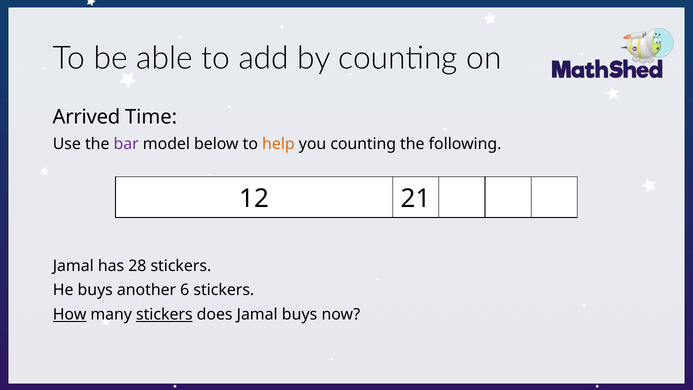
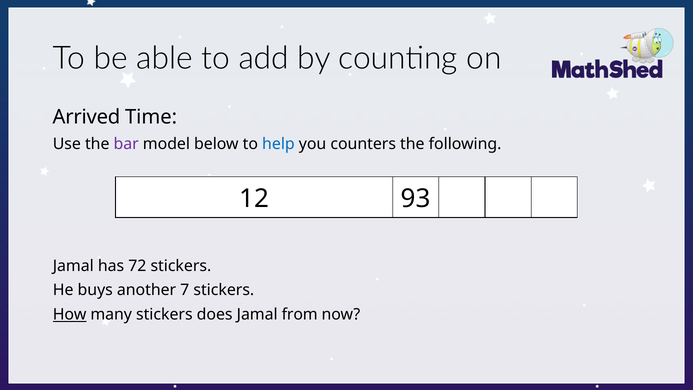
help colour: orange -> blue
you counting: counting -> counters
21: 21 -> 93
28: 28 -> 72
6: 6 -> 7
stickers at (164, 314) underline: present -> none
Jamal buys: buys -> from
